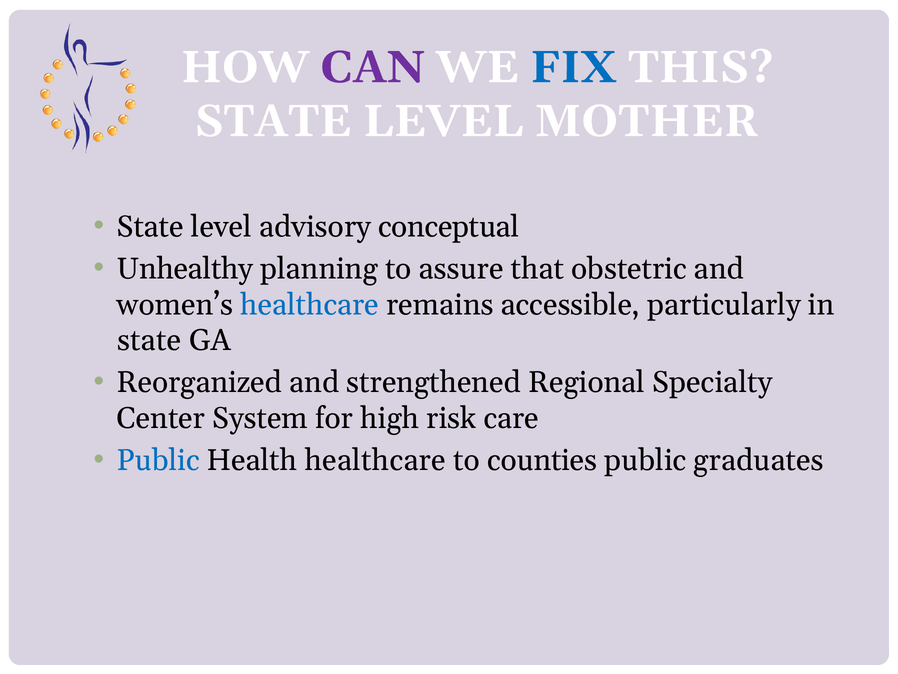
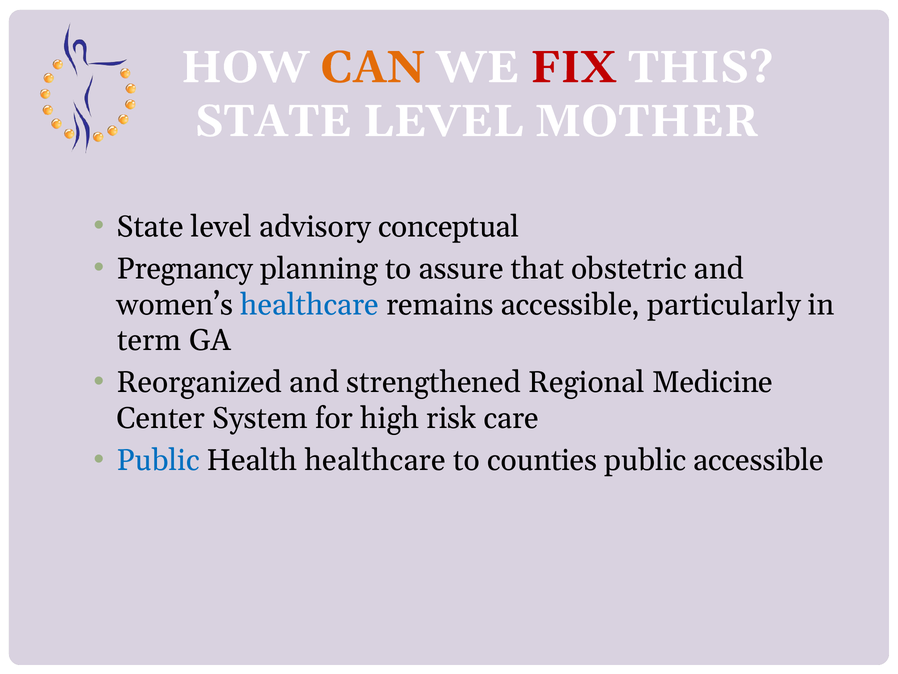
CAN colour: purple -> orange
FIX colour: blue -> red
Unhealthy: Unhealthy -> Pregnancy
state at (149, 340): state -> term
Specialty: Specialty -> Medicine
public graduates: graduates -> accessible
